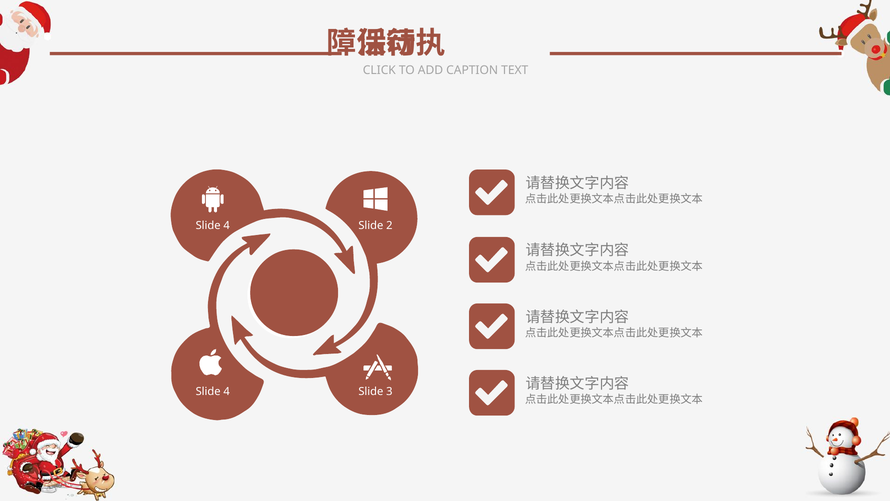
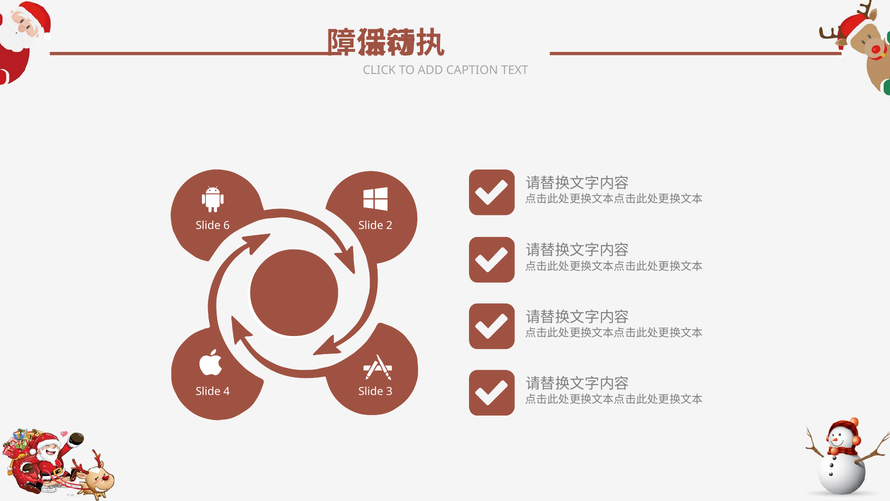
4 at (227, 226): 4 -> 6
